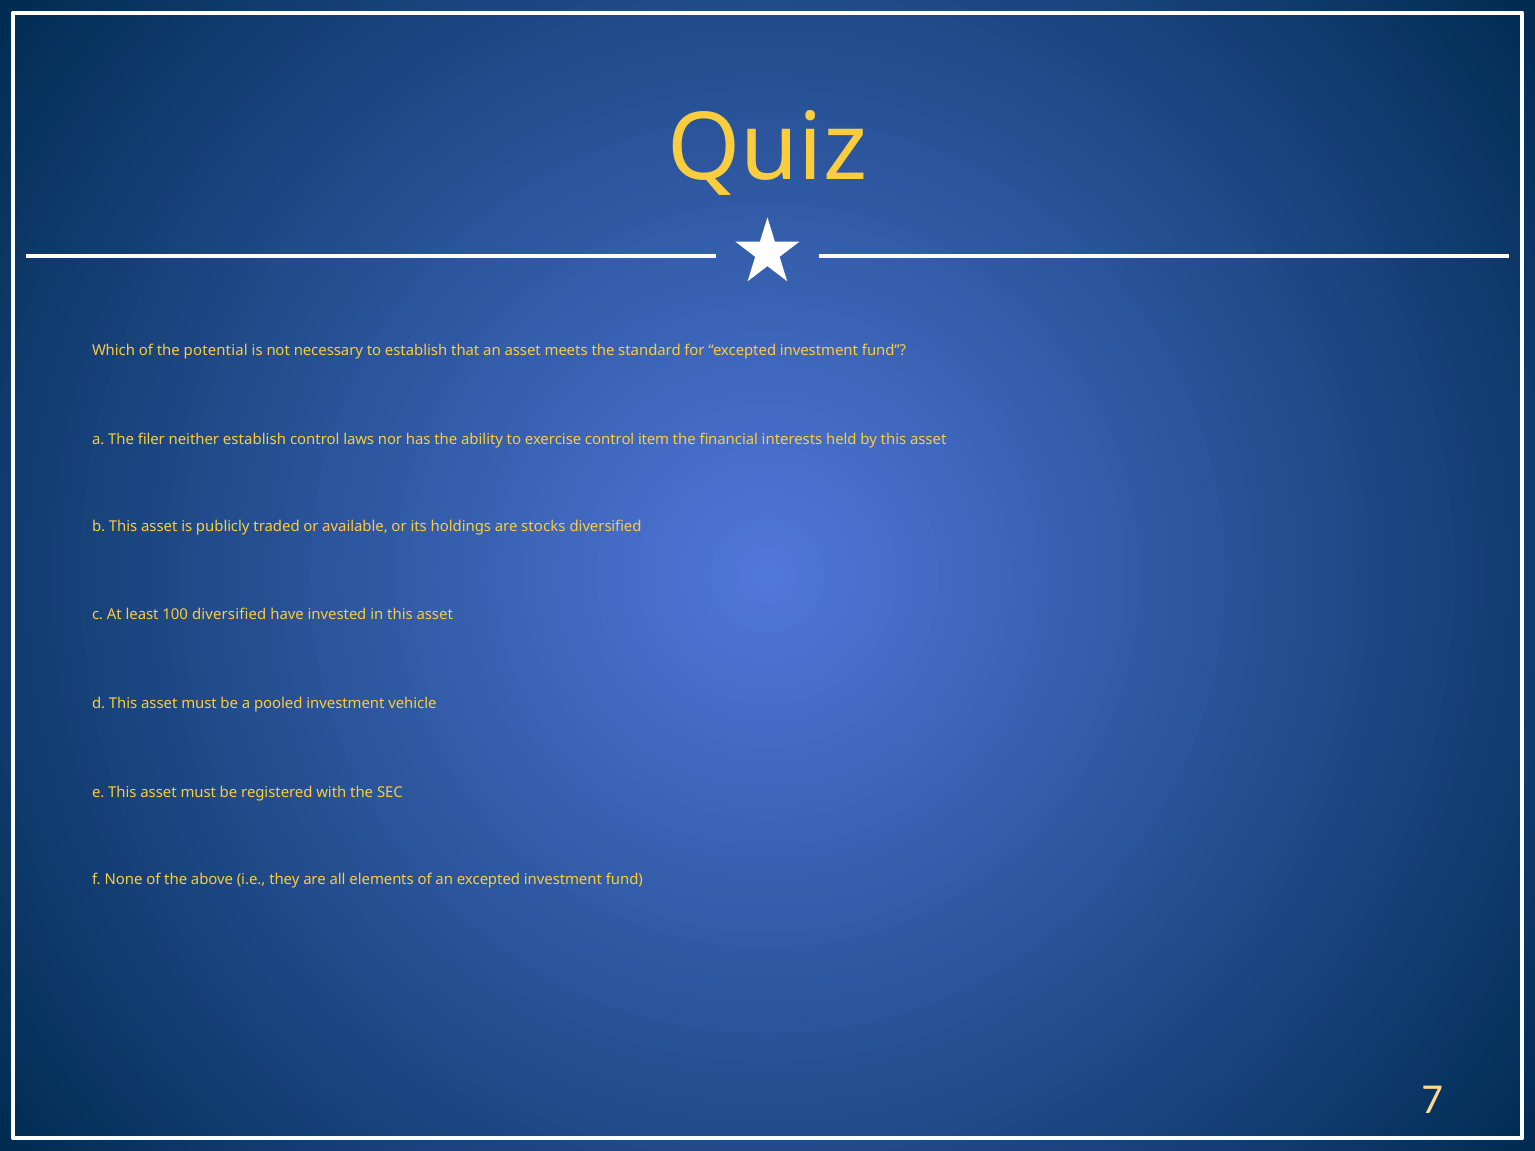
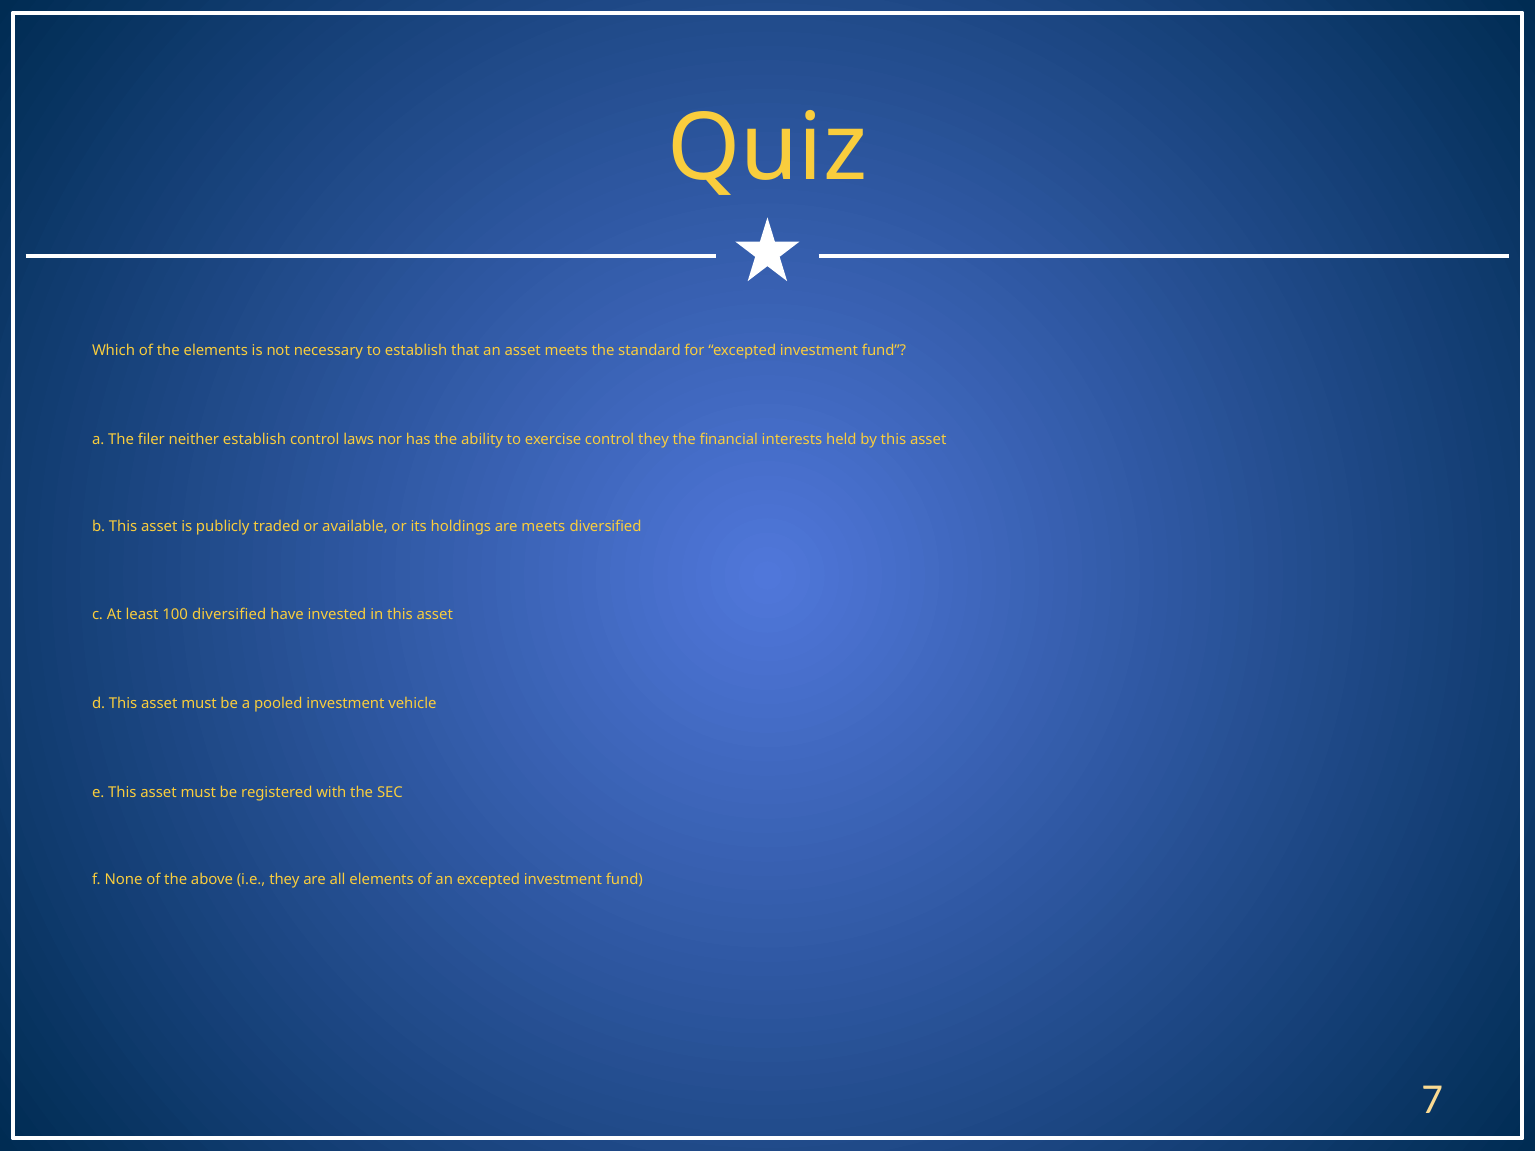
the potential: potential -> elements
control item: item -> they
are stocks: stocks -> meets
